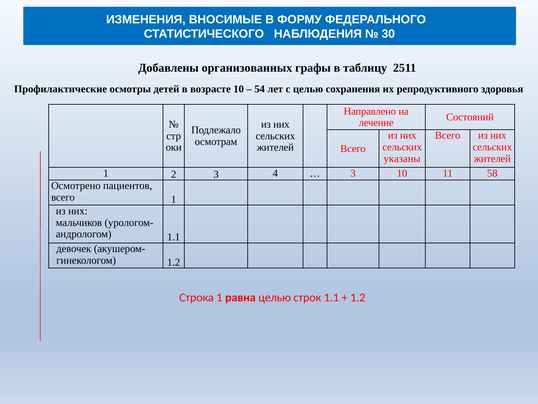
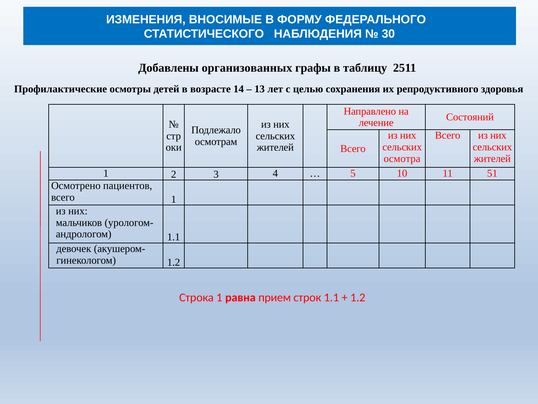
возрасте 10: 10 -> 14
54: 54 -> 13
указаны: указаны -> осмотра
3 at (353, 173): 3 -> 5
58: 58 -> 51
равна целью: целью -> прием
